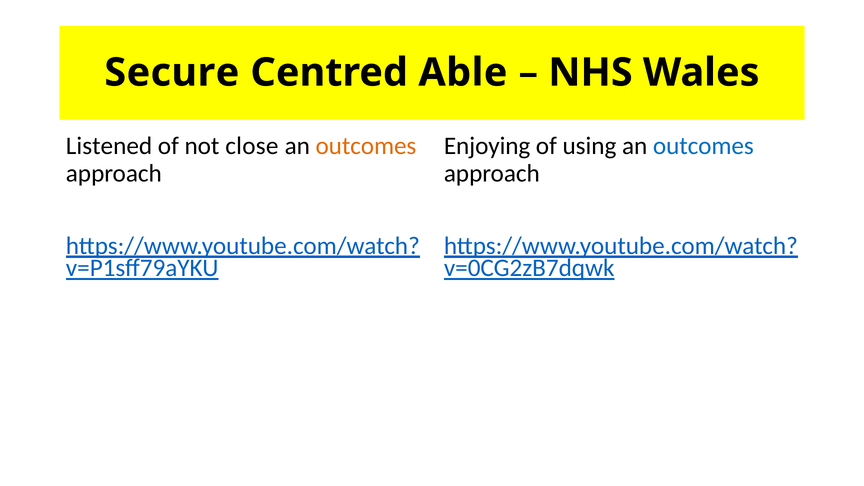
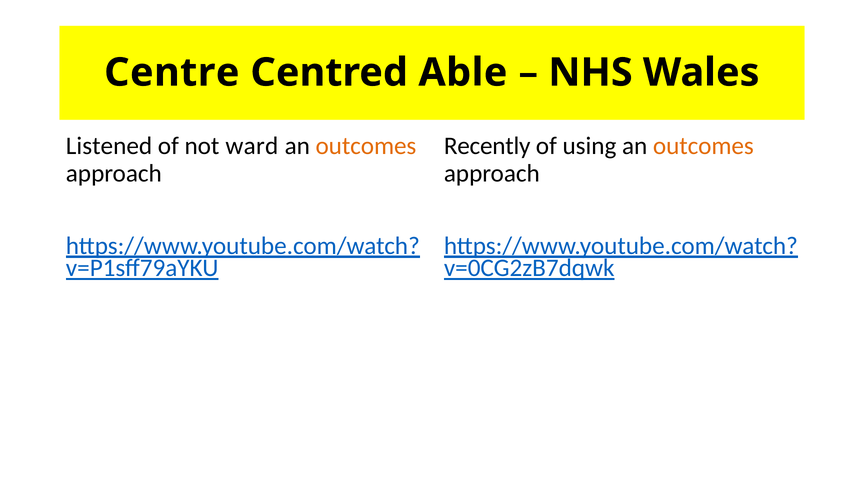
Secure: Secure -> Centre
close: close -> ward
Enjoying: Enjoying -> Recently
outcomes at (703, 146) colour: blue -> orange
